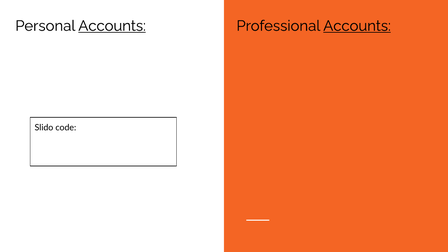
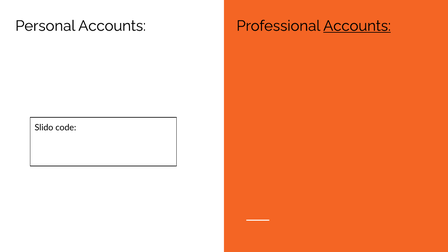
Accounts at (112, 26) underline: present -> none
